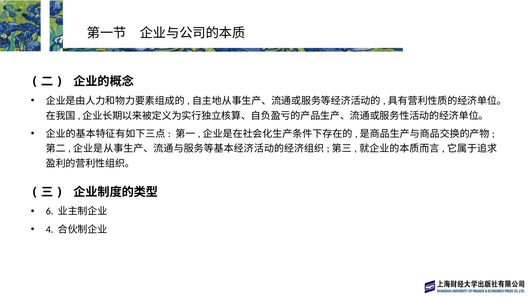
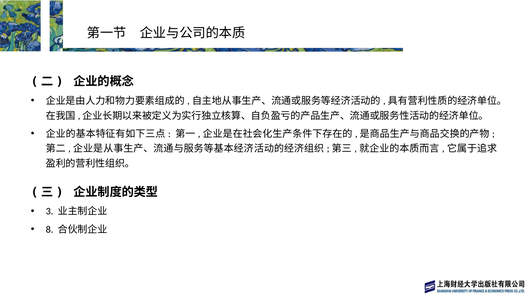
6: 6 -> 3
4: 4 -> 8
